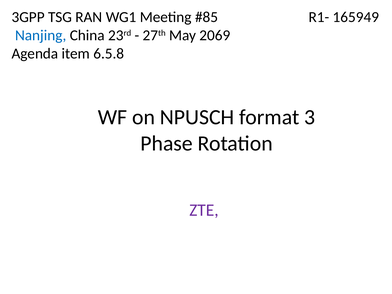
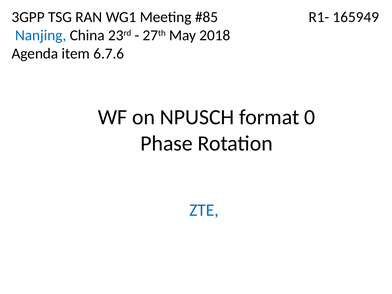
2069: 2069 -> 2018
6.5.8: 6.5.8 -> 6.7.6
3: 3 -> 0
ZTE colour: purple -> blue
